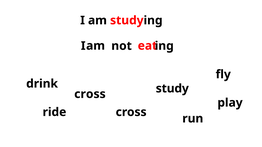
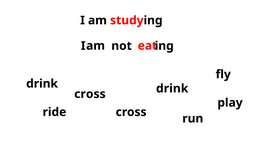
study at (172, 89): study -> drink
